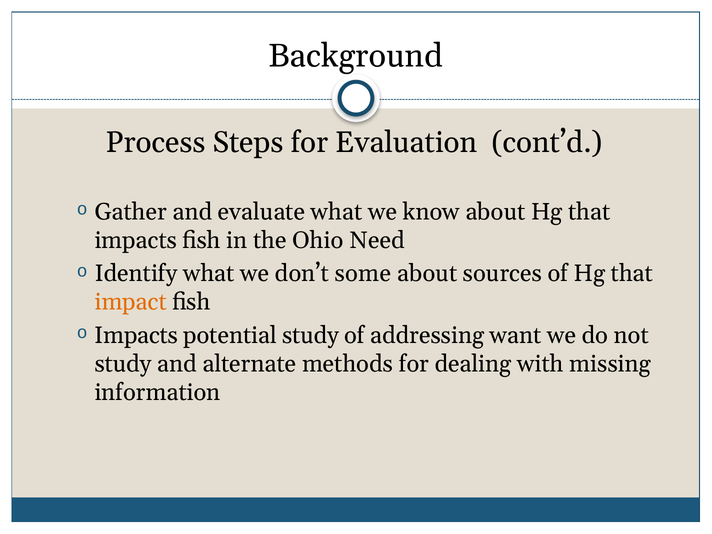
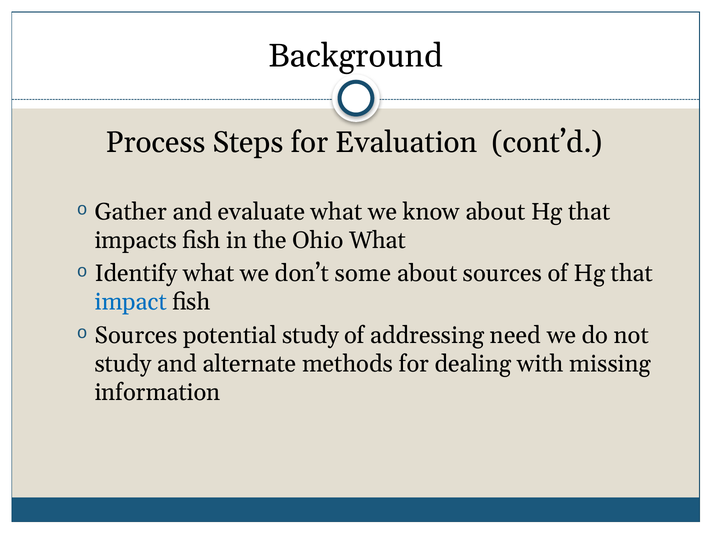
Ohio Need: Need -> What
impact colour: orange -> blue
Impacts at (136, 335): Impacts -> Sources
want: want -> need
